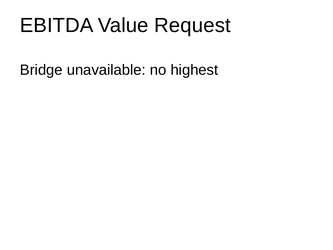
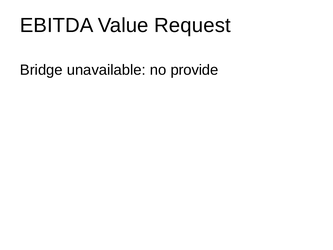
highest: highest -> provide
